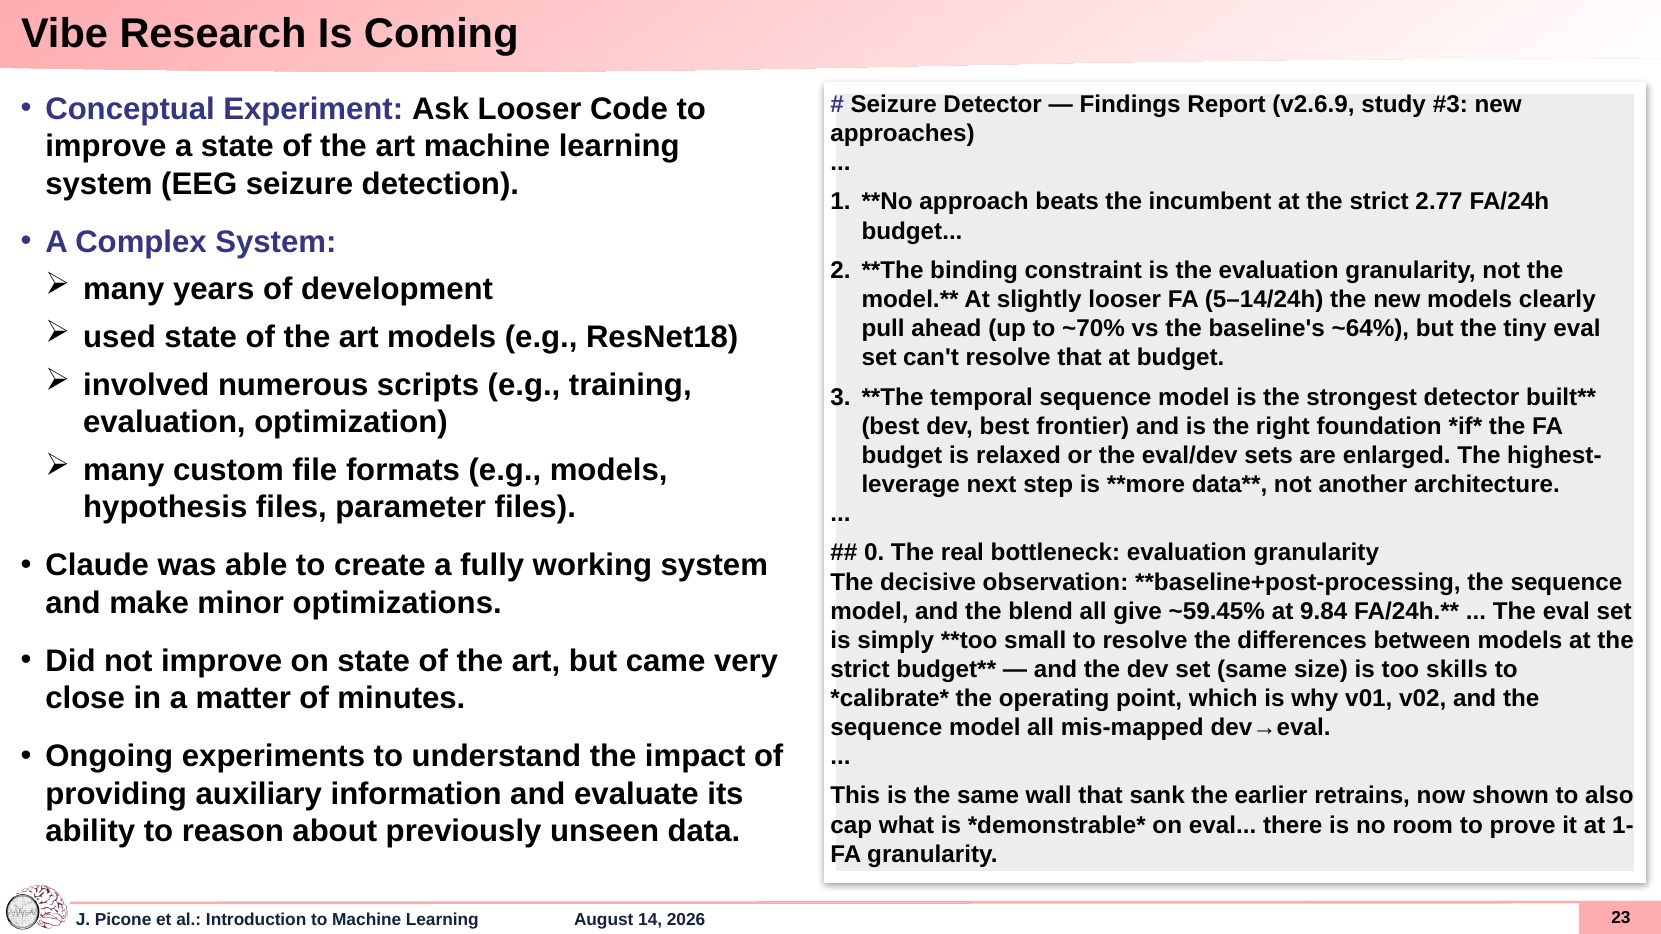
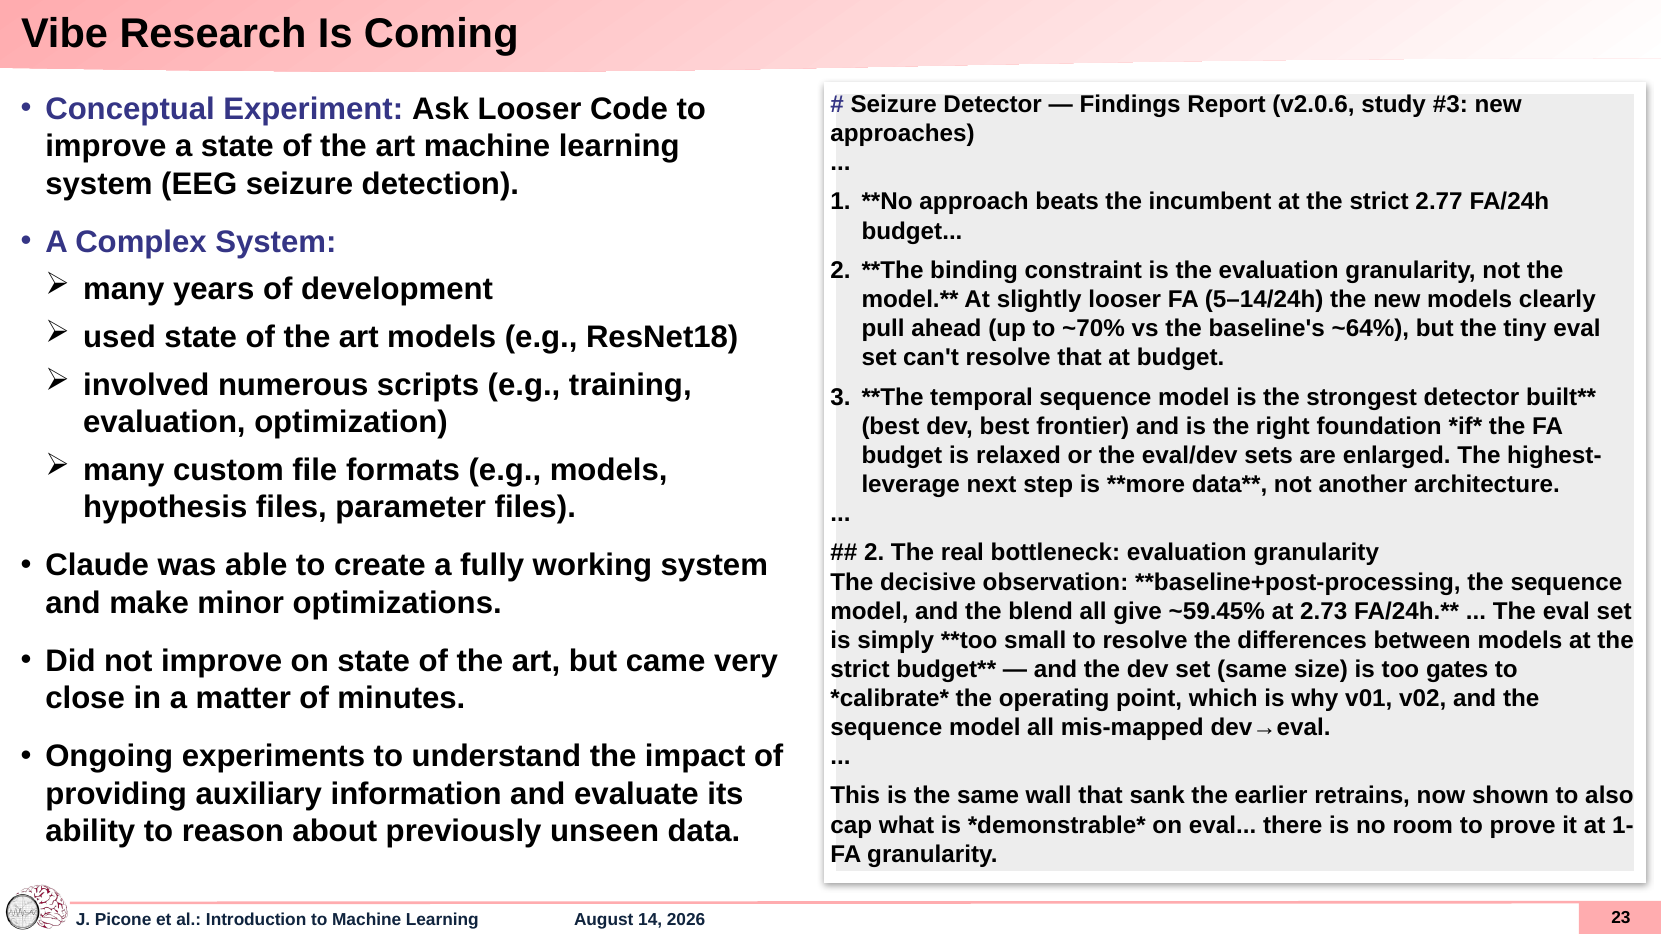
v2.6.9: v2.6.9 -> v2.0.6
0 at (874, 553): 0 -> 2
9.84: 9.84 -> 2.73
skills: skills -> gates
